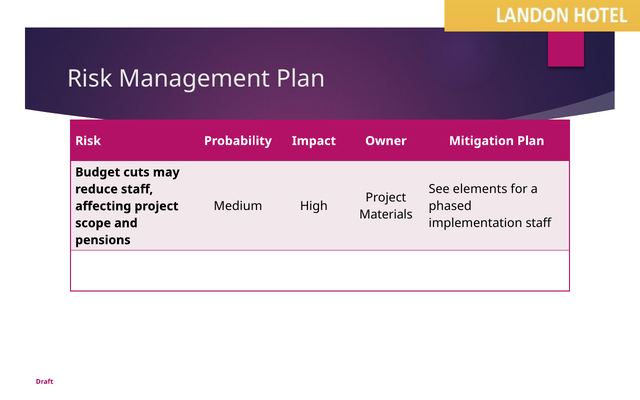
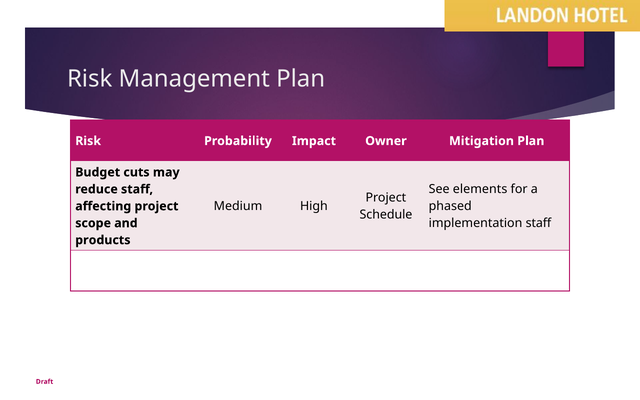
Materials: Materials -> Schedule
pensions: pensions -> products
